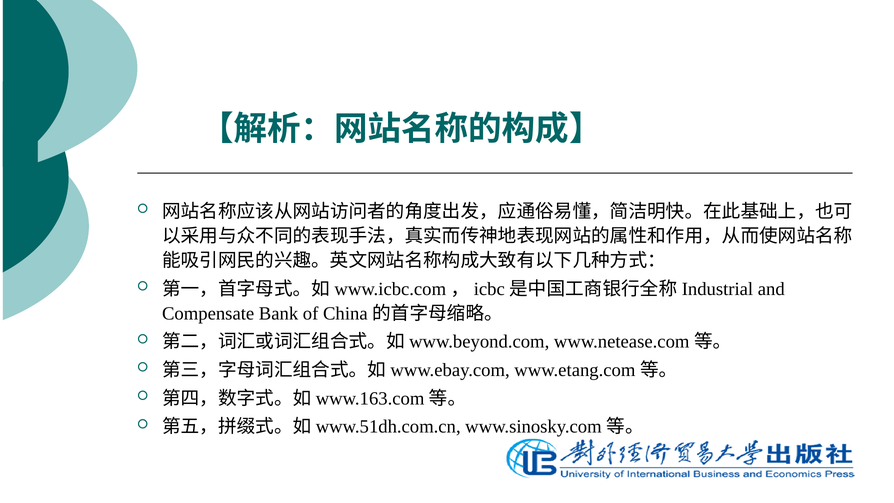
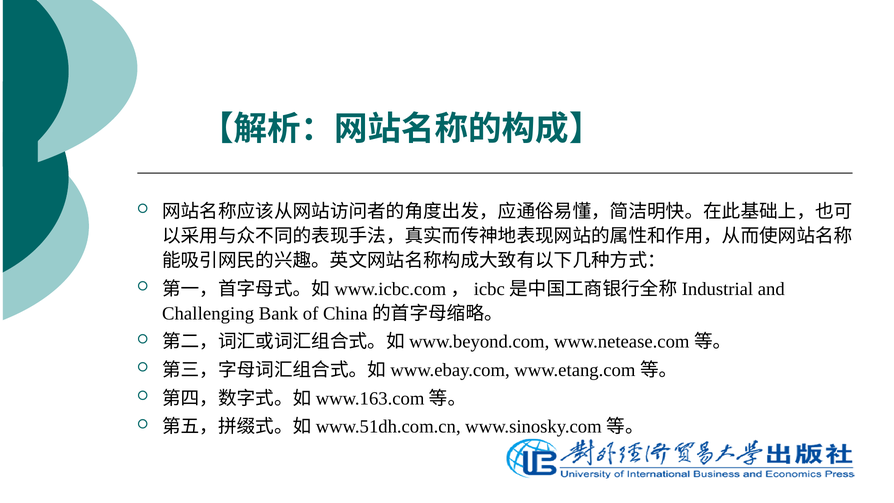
Compensate: Compensate -> Challenging
